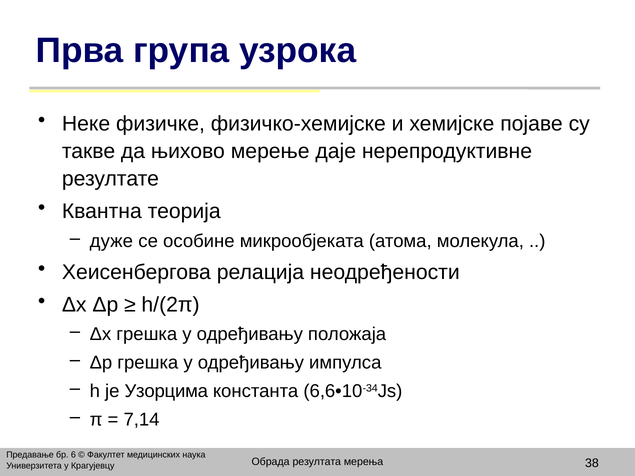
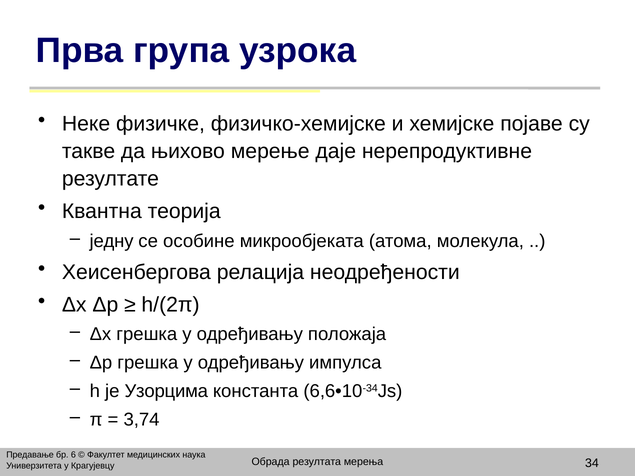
дуже: дуже -> једну
7,14: 7,14 -> 3,74
38: 38 -> 34
